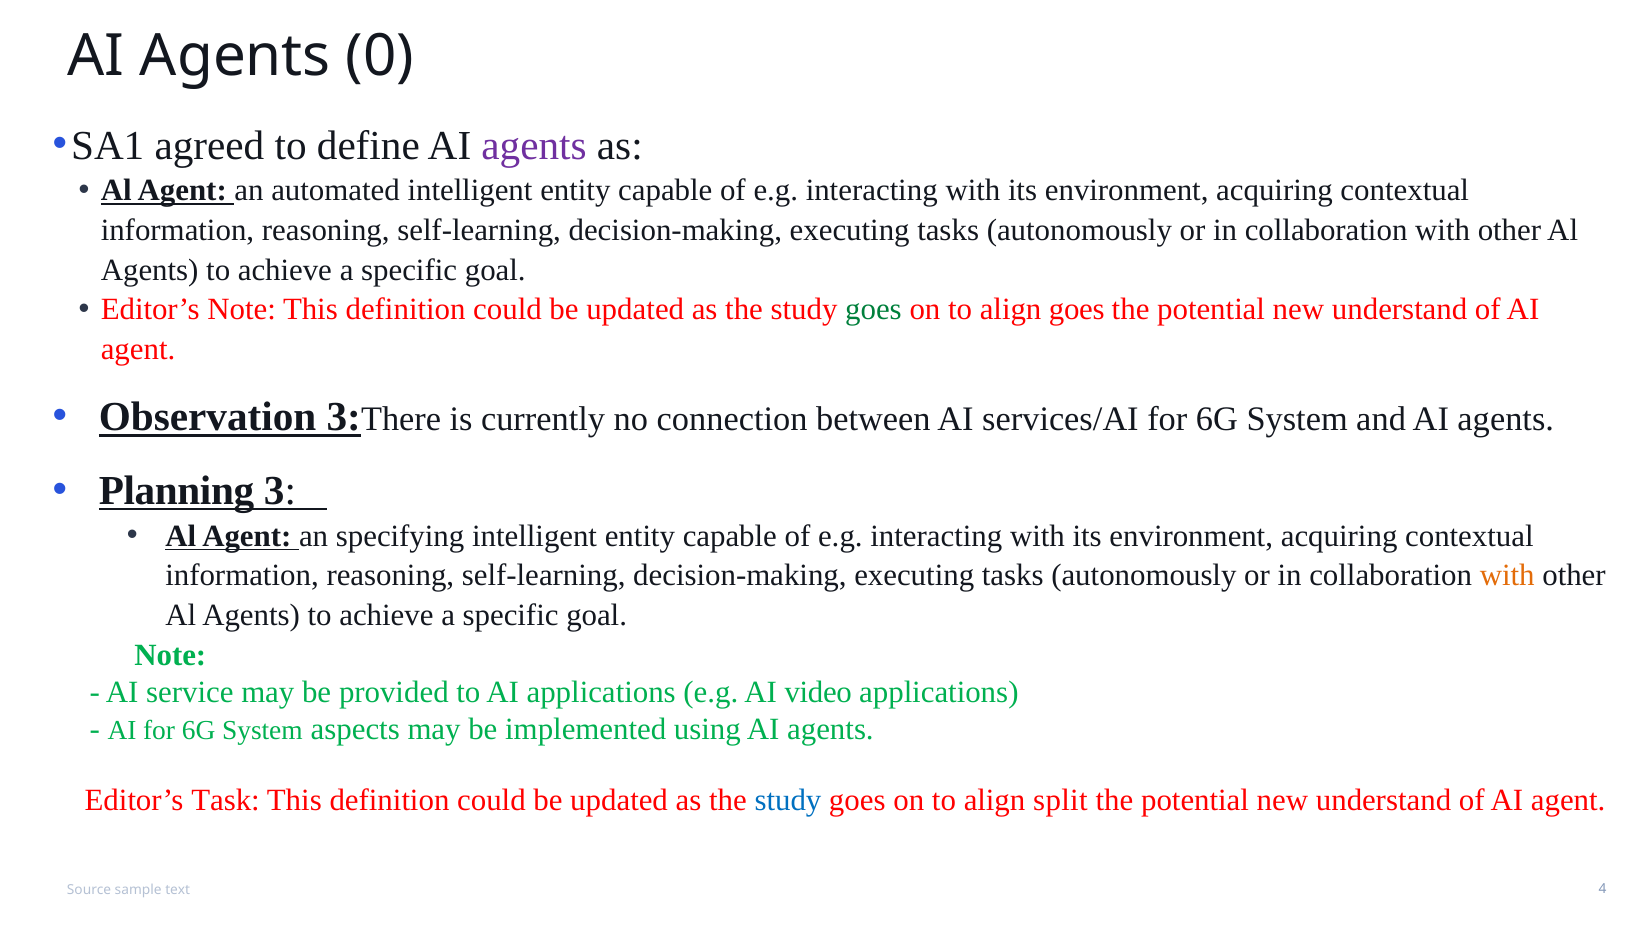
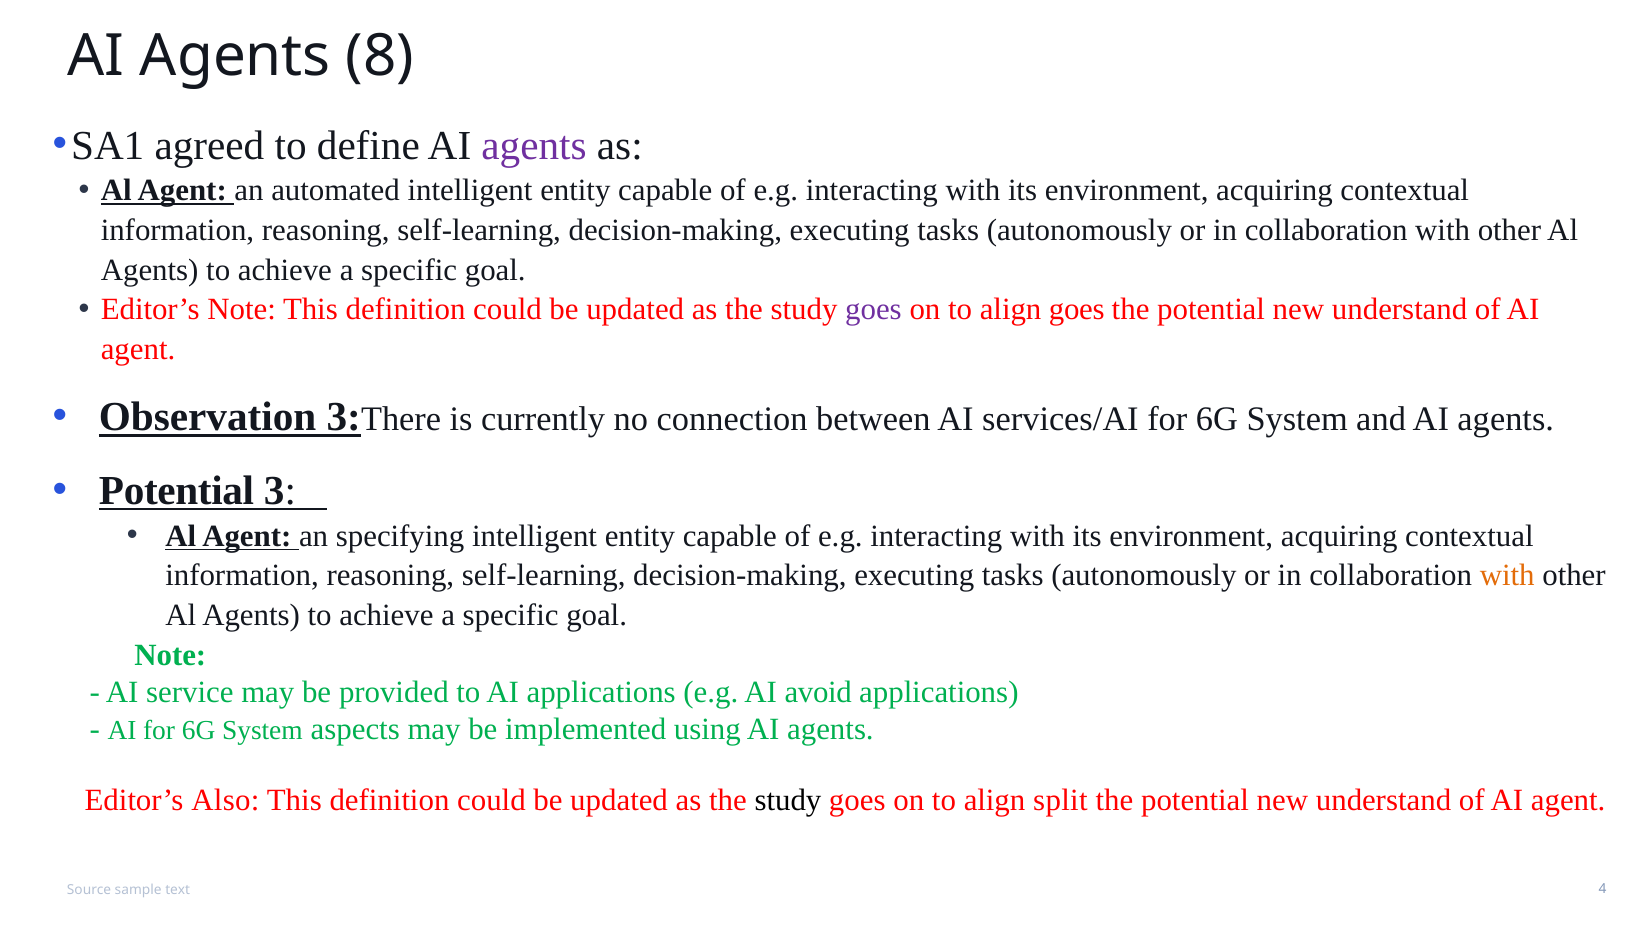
0: 0 -> 8
goes at (873, 310) colour: green -> purple
Planning at (177, 491): Planning -> Potential
video: video -> avoid
Task: Task -> Also
study at (788, 800) colour: blue -> black
